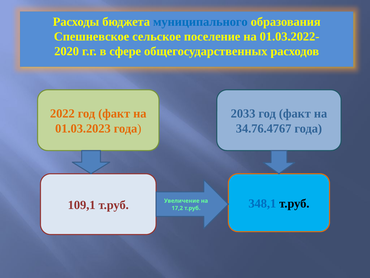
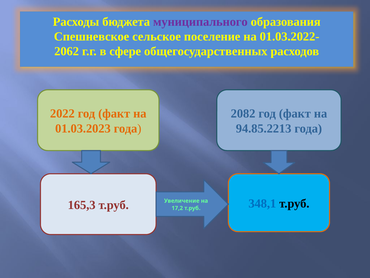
муниципального colour: blue -> purple
2020: 2020 -> 2062
2033: 2033 -> 2082
34.76.4767: 34.76.4767 -> 94.85.2213
109,1: 109,1 -> 165,3
